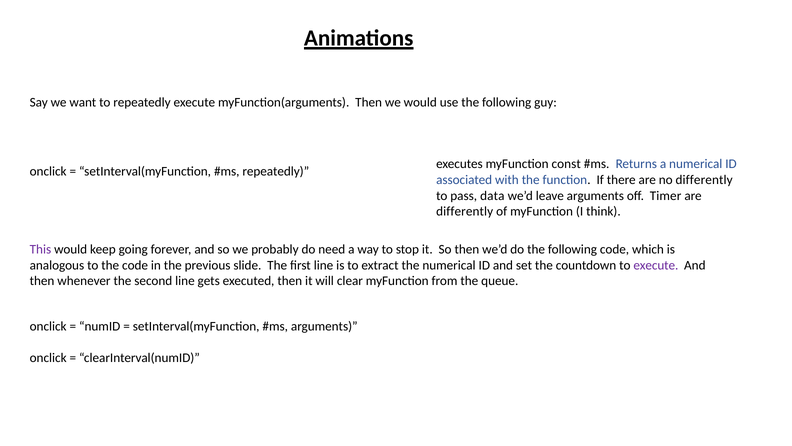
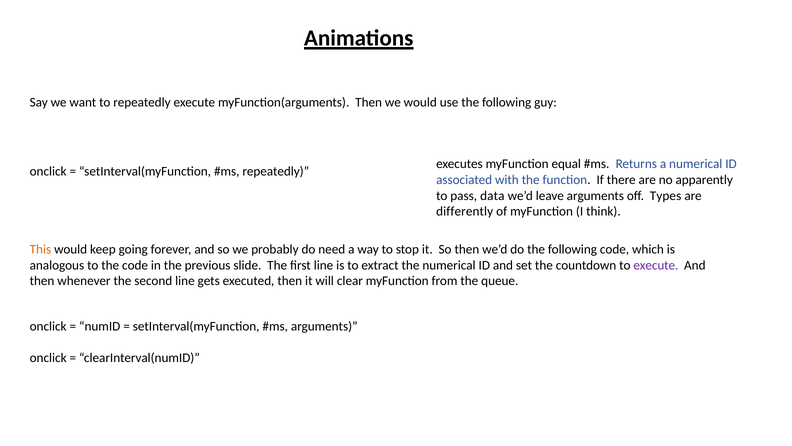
const: const -> equal
no differently: differently -> apparently
Timer: Timer -> Types
This colour: purple -> orange
